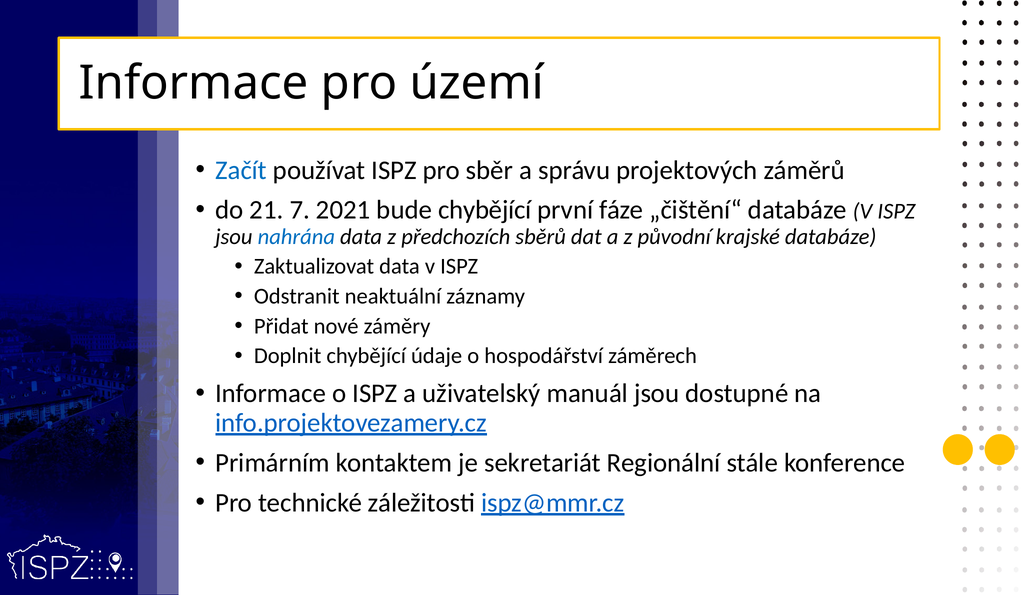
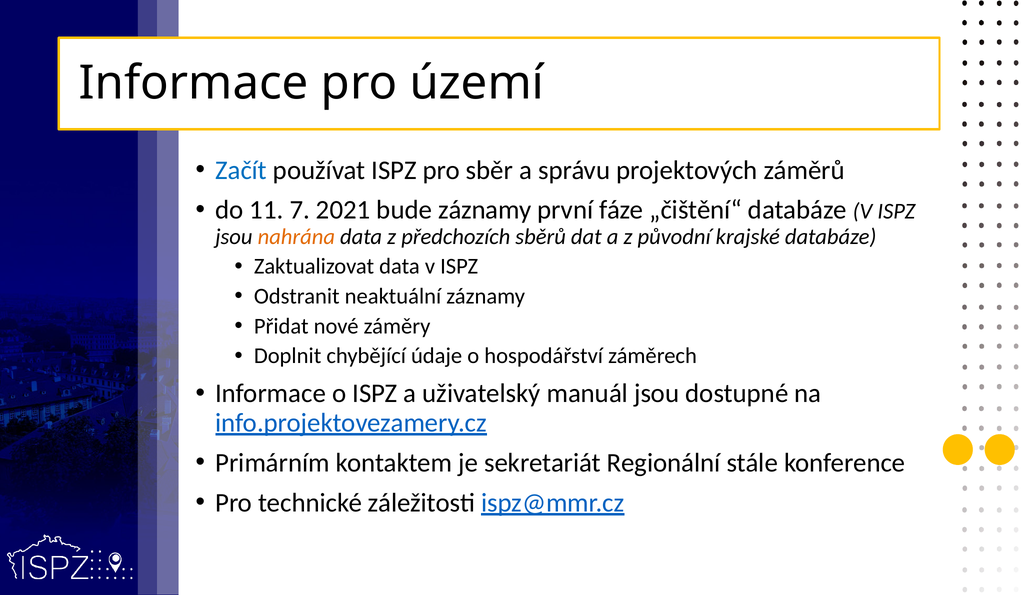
21: 21 -> 11
bude chybějící: chybějící -> záznamy
nahrána colour: blue -> orange
